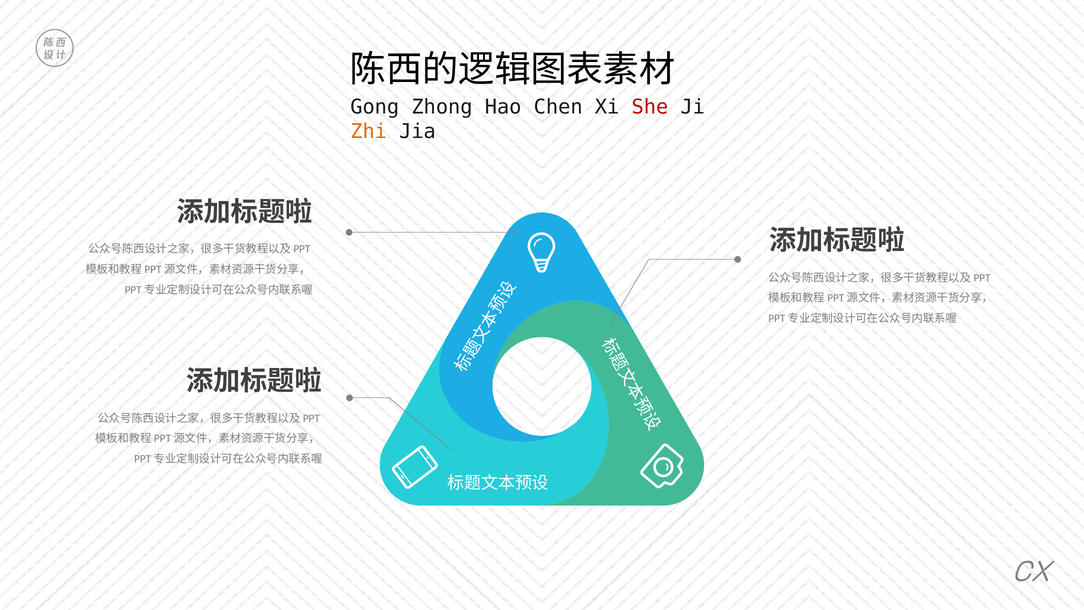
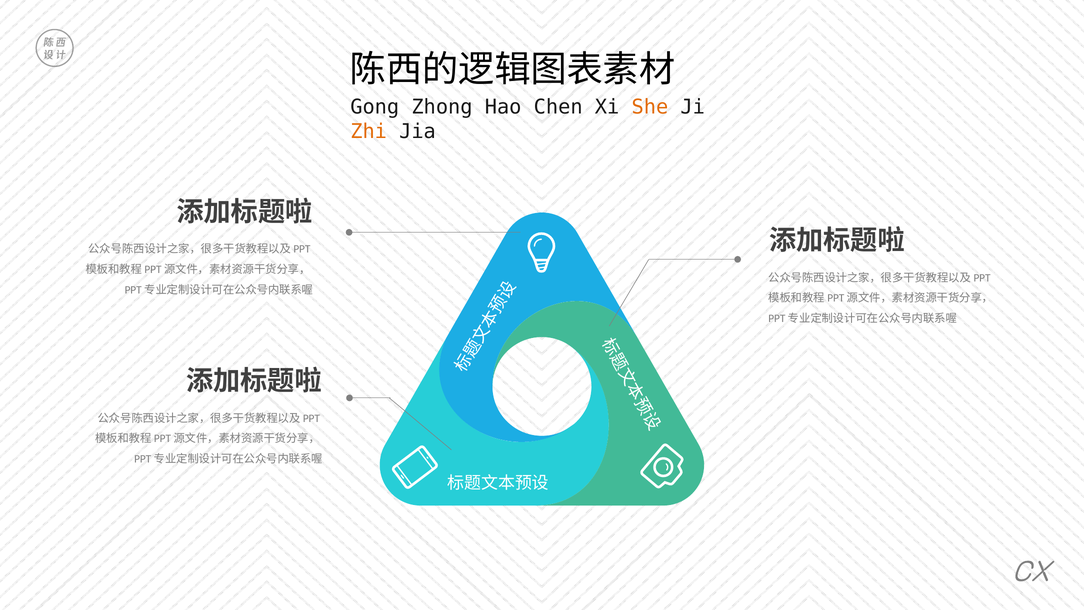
She colour: red -> orange
